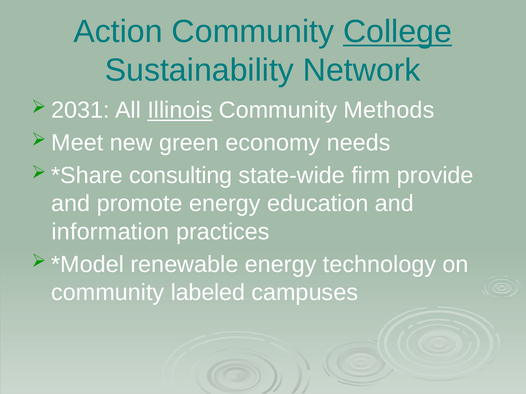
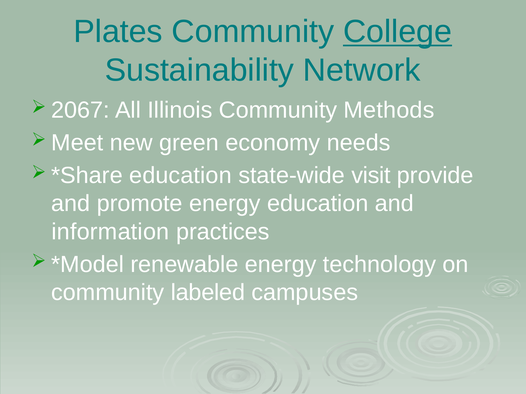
Action: Action -> Plates
2031: 2031 -> 2067
Illinois underline: present -> none
consulting at (181, 176): consulting -> education
firm: firm -> visit
